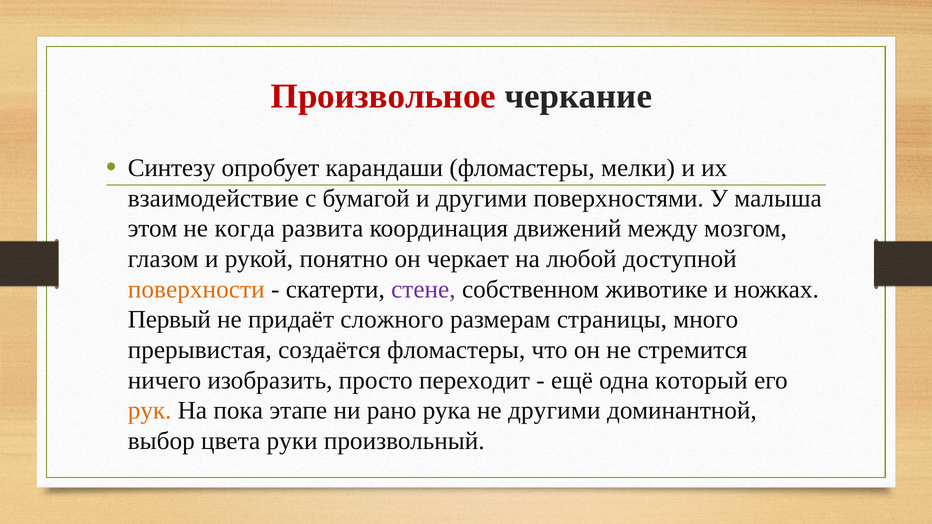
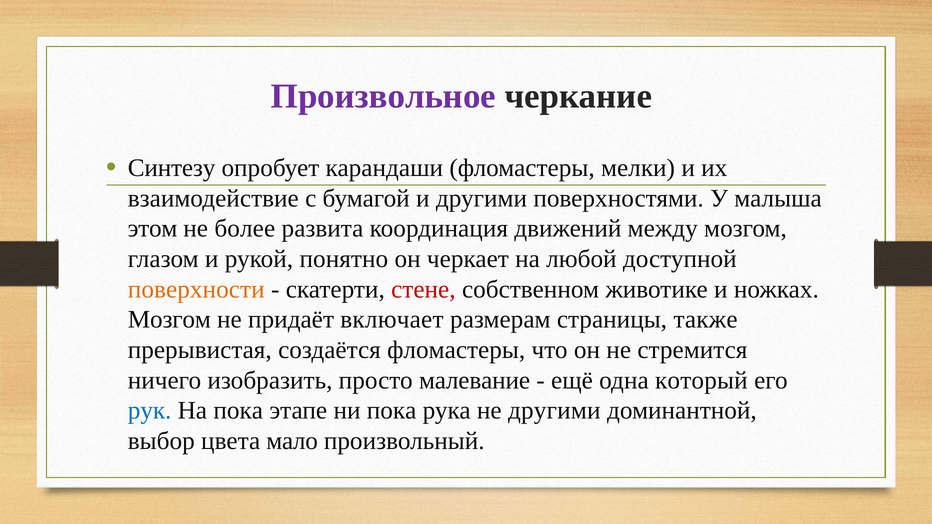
Произвольное colour: red -> purple
когда: когда -> более
стене colour: purple -> red
Первый at (169, 320): Первый -> Мозгом
сложного: сложного -> включает
много: много -> также
переходит: переходит -> малевание
рук colour: orange -> blue
ни рано: рано -> пока
руки: руки -> мало
